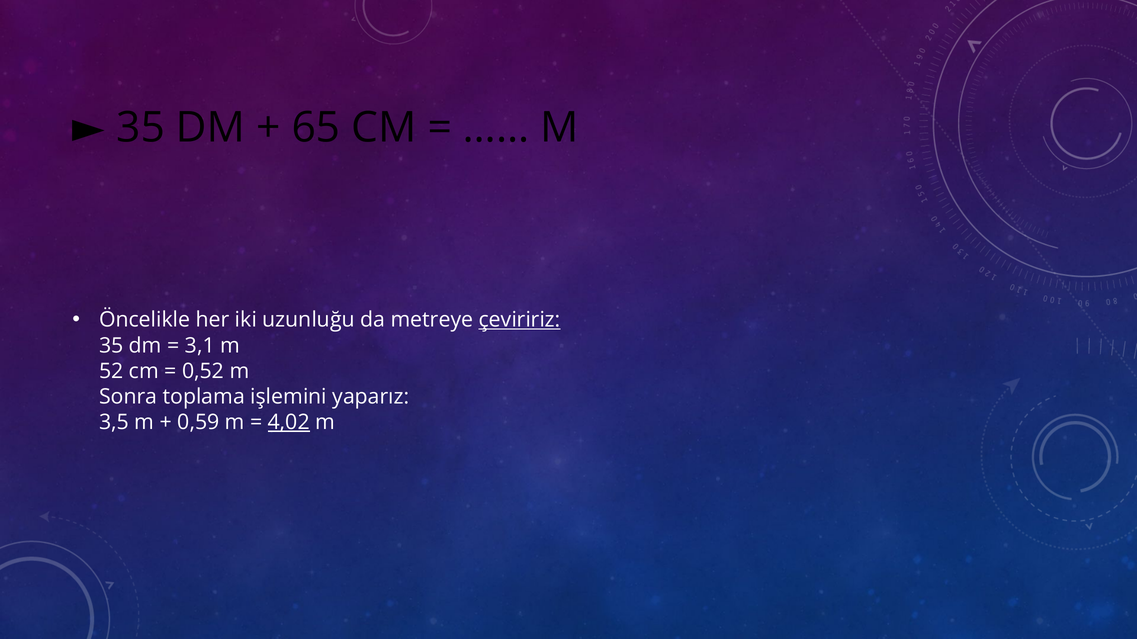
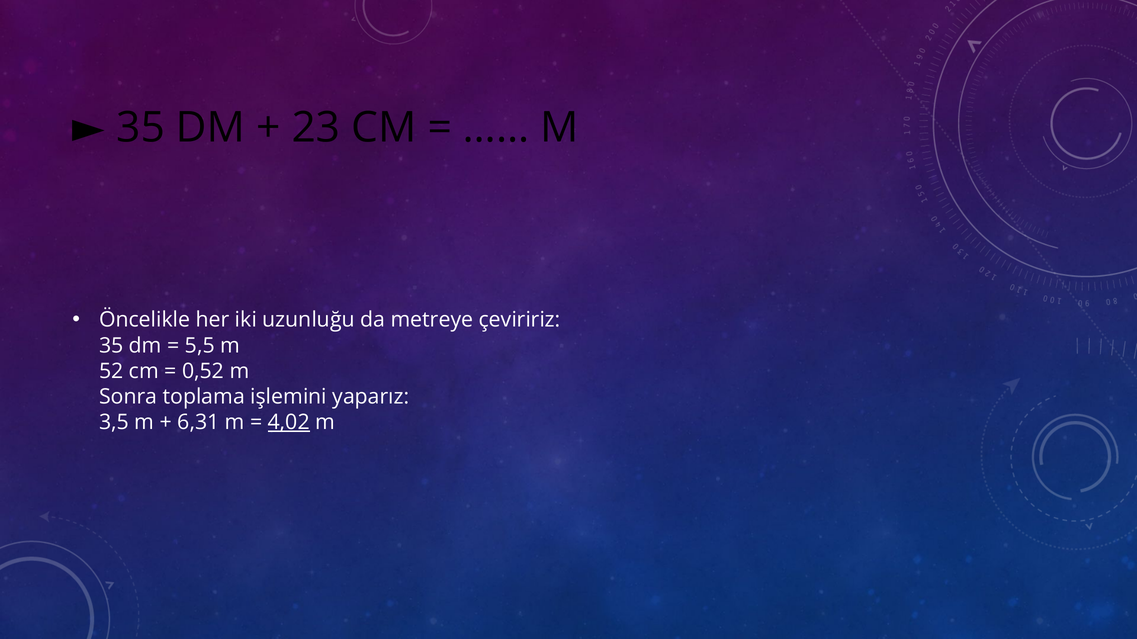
65: 65 -> 23
çeviririz underline: present -> none
3,1: 3,1 -> 5,5
0,59: 0,59 -> 6,31
